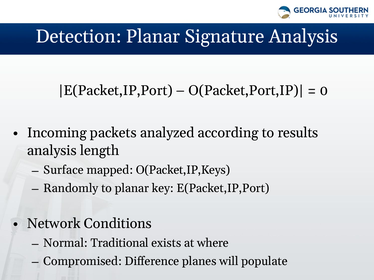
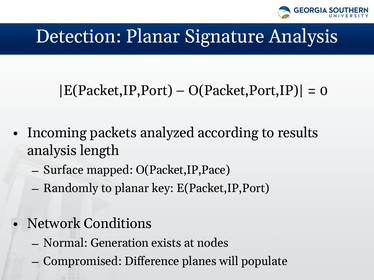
O(Packet,IP,Keys: O(Packet,IP,Keys -> O(Packet,IP,Pace
Traditional: Traditional -> Generation
where: where -> nodes
